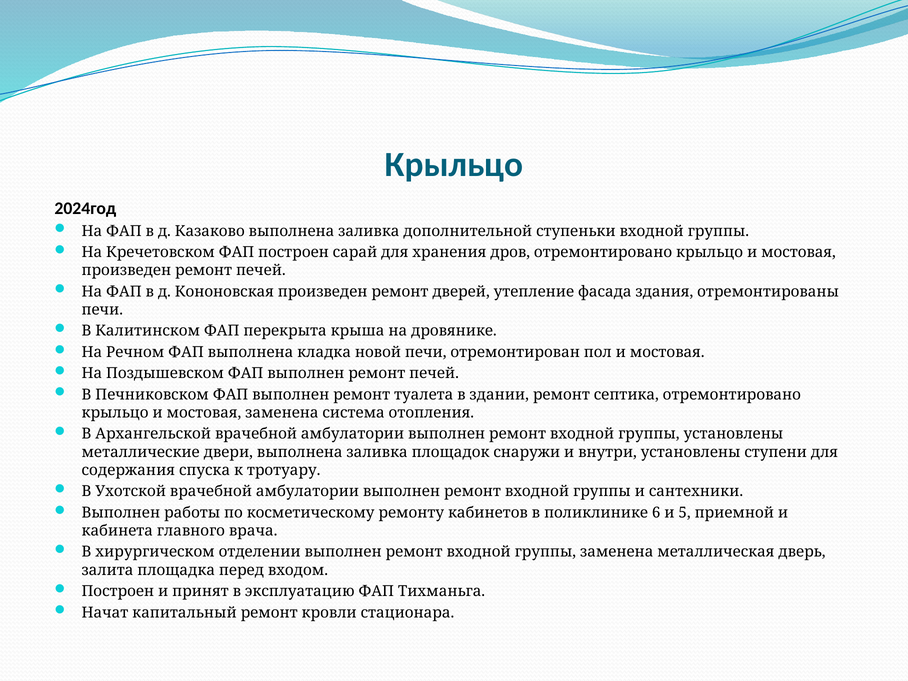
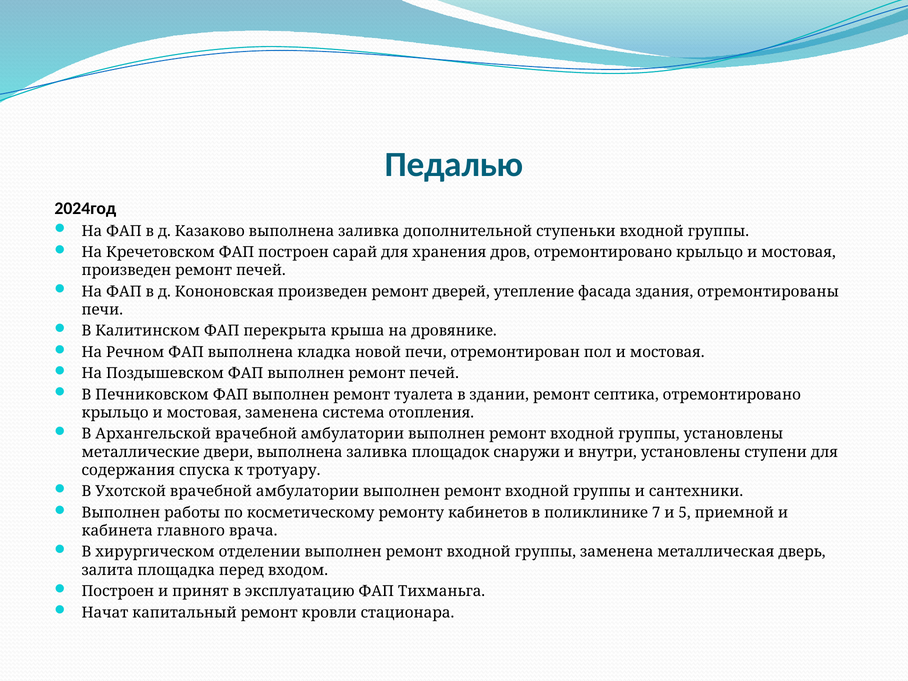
Крыльцо at (454, 165): Крыльцо -> Педалью
6: 6 -> 7
